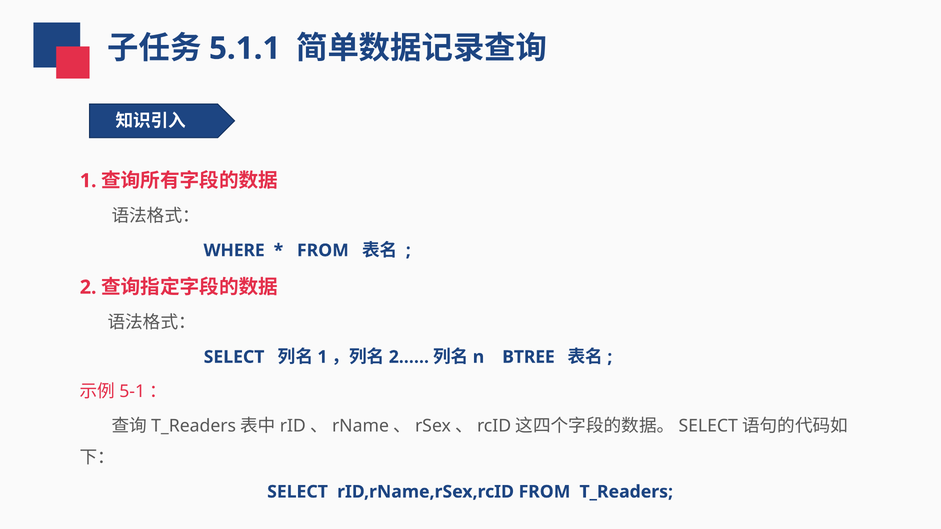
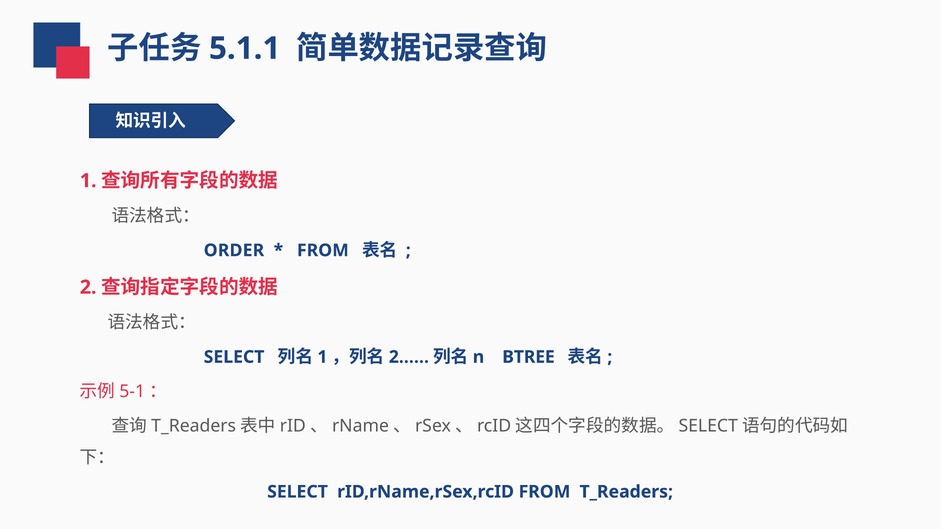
WHERE: WHERE -> ORDER
